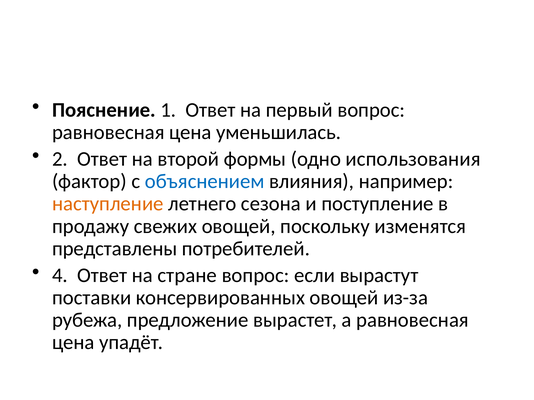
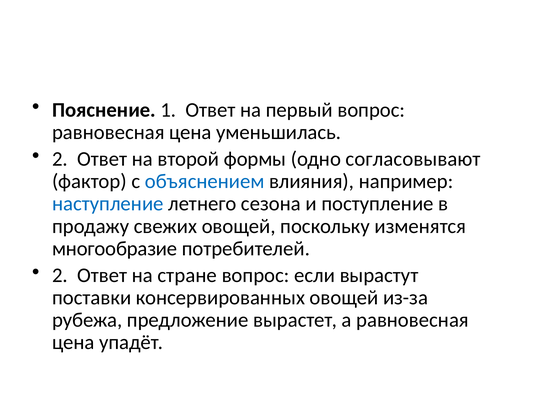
использования: использования -> согласовывают
наступление colour: orange -> blue
представлены: представлены -> многообразие
4 at (60, 276): 4 -> 2
